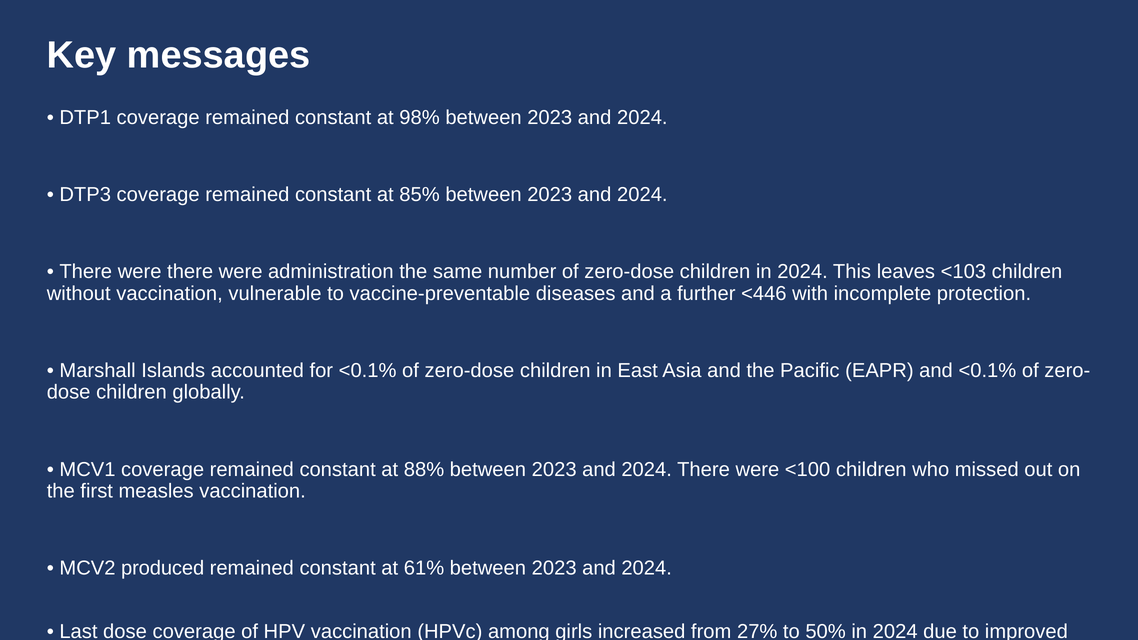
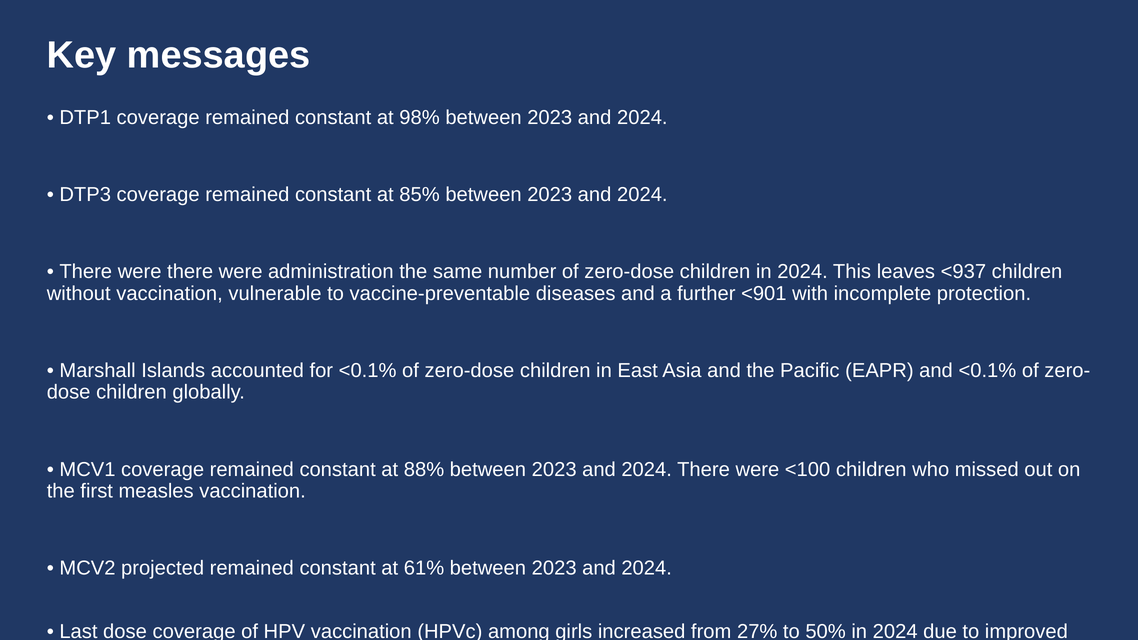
<103: <103 -> <937
<446: <446 -> <901
produced: produced -> projected
